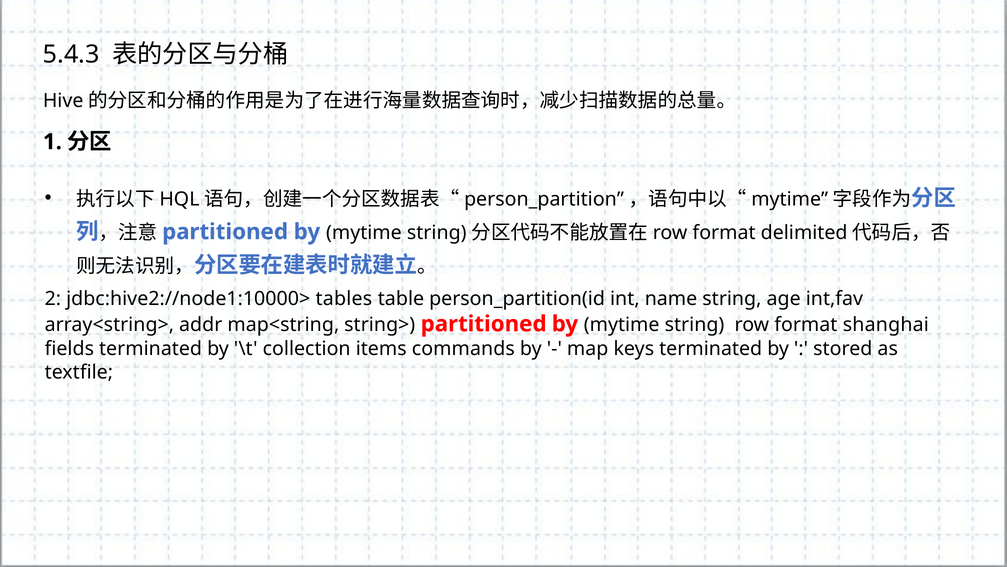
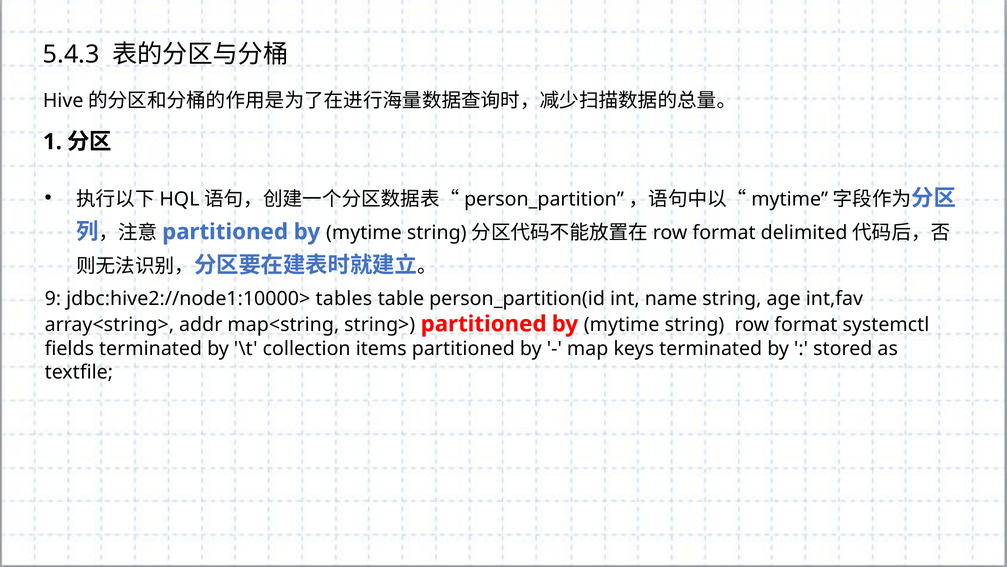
2: 2 -> 9
shanghai: shanghai -> systemctl
items commands: commands -> partitioned
